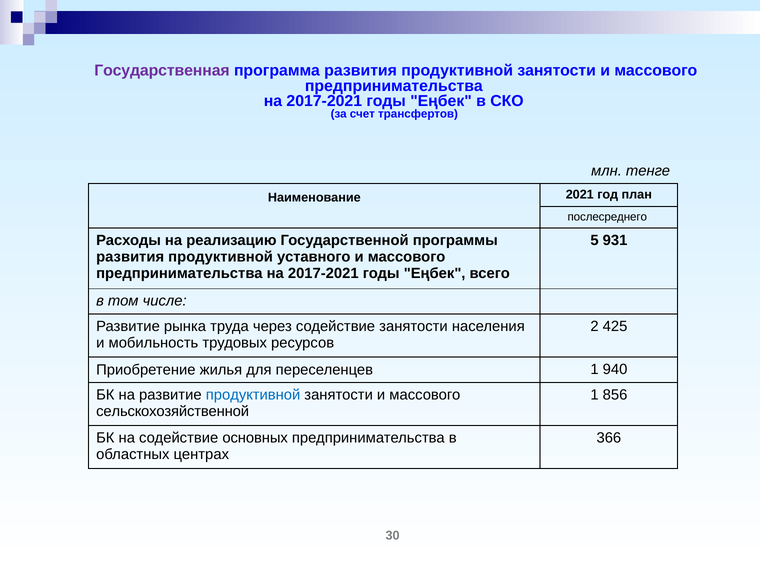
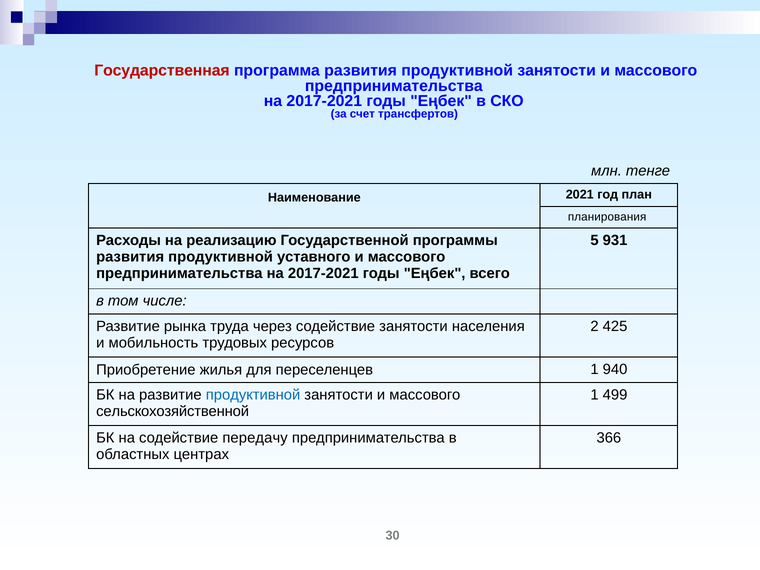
Государственная colour: purple -> red
послесреднего: послесреднего -> планирования
856: 856 -> 499
основных: основных -> передачу
